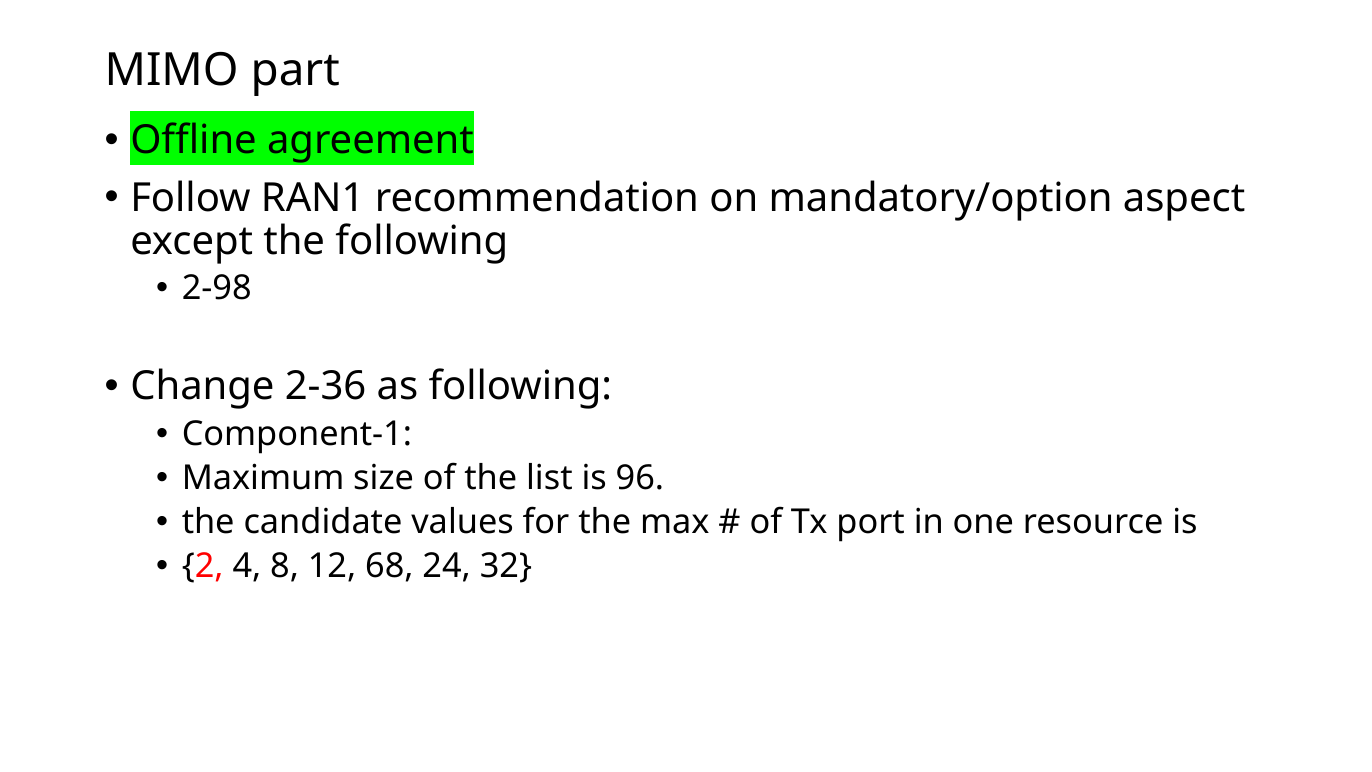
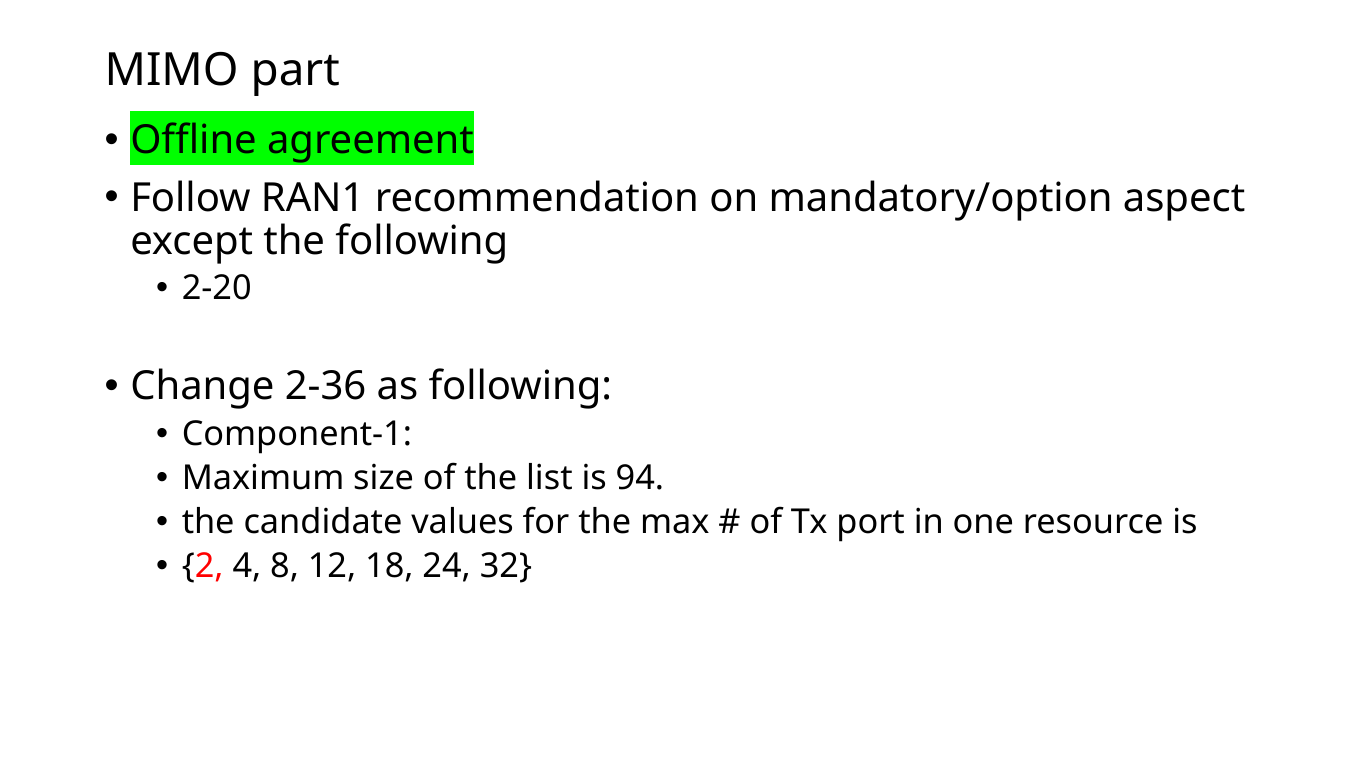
2-98: 2-98 -> 2-20
96: 96 -> 94
68: 68 -> 18
